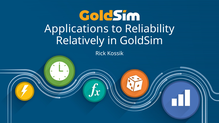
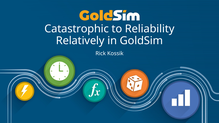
Applications: Applications -> Catastrophic
